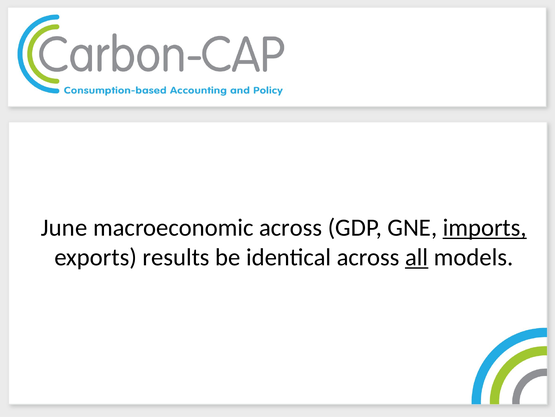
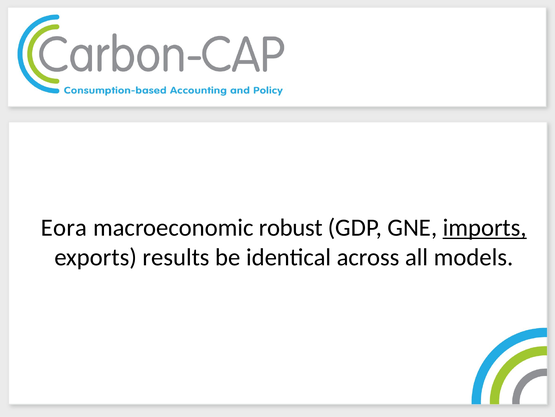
June: June -> Eora
macroeconomic across: across -> robust
all underline: present -> none
